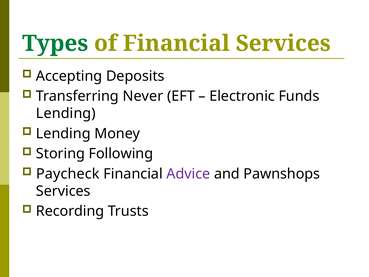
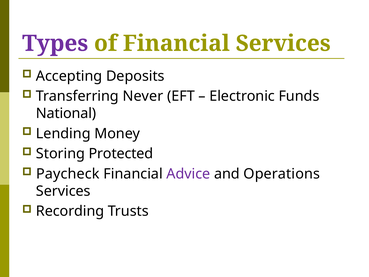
Types colour: green -> purple
Lending at (66, 113): Lending -> National
Following: Following -> Protected
Pawnshops: Pawnshops -> Operations
